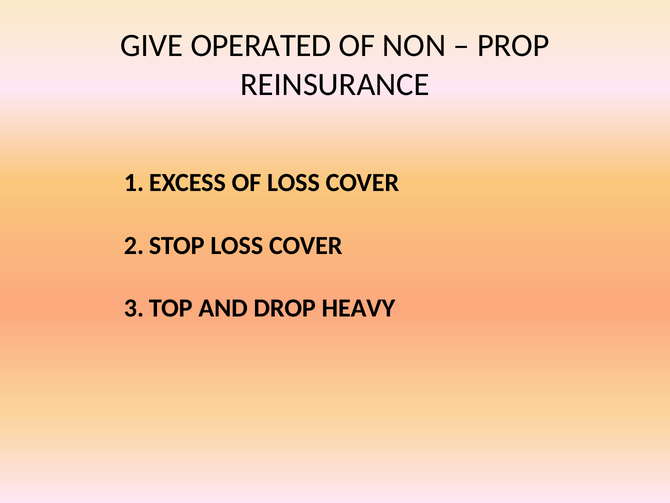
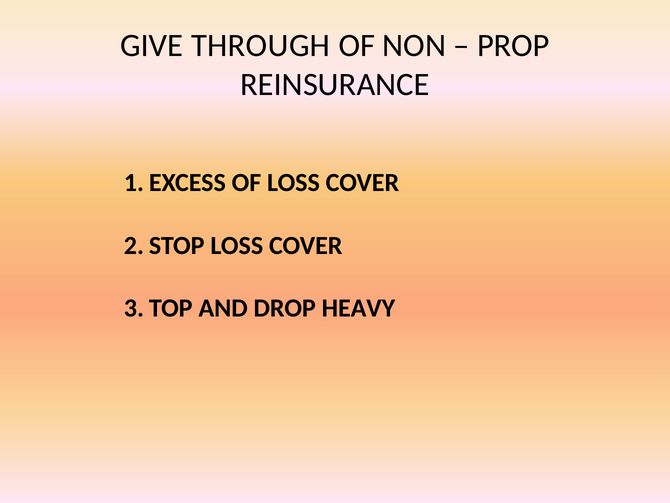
OPERATED: OPERATED -> THROUGH
